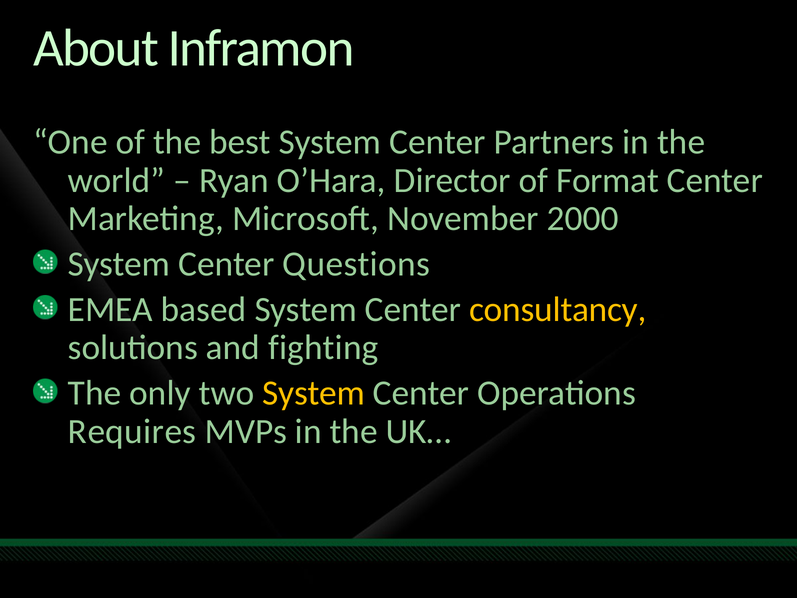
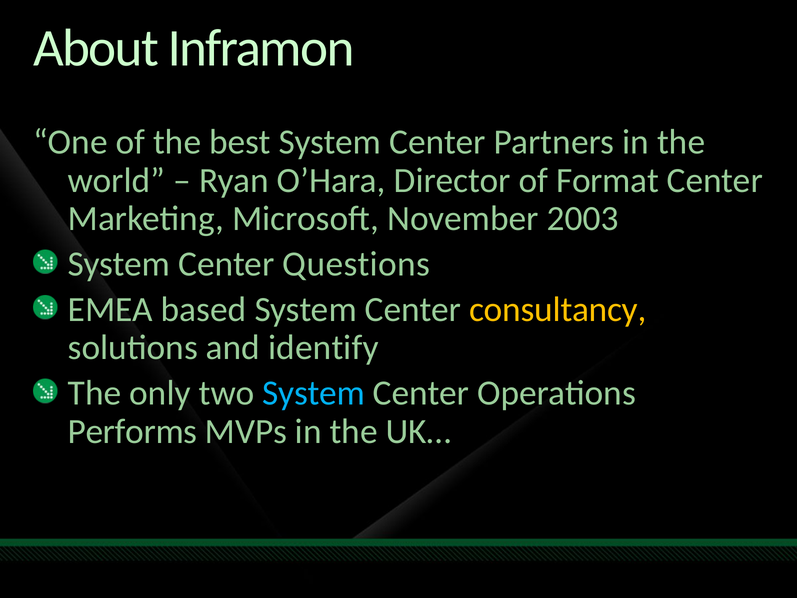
2000: 2000 -> 2003
fighting: fighting -> identify
System at (314, 393) colour: yellow -> light blue
Requires: Requires -> Performs
